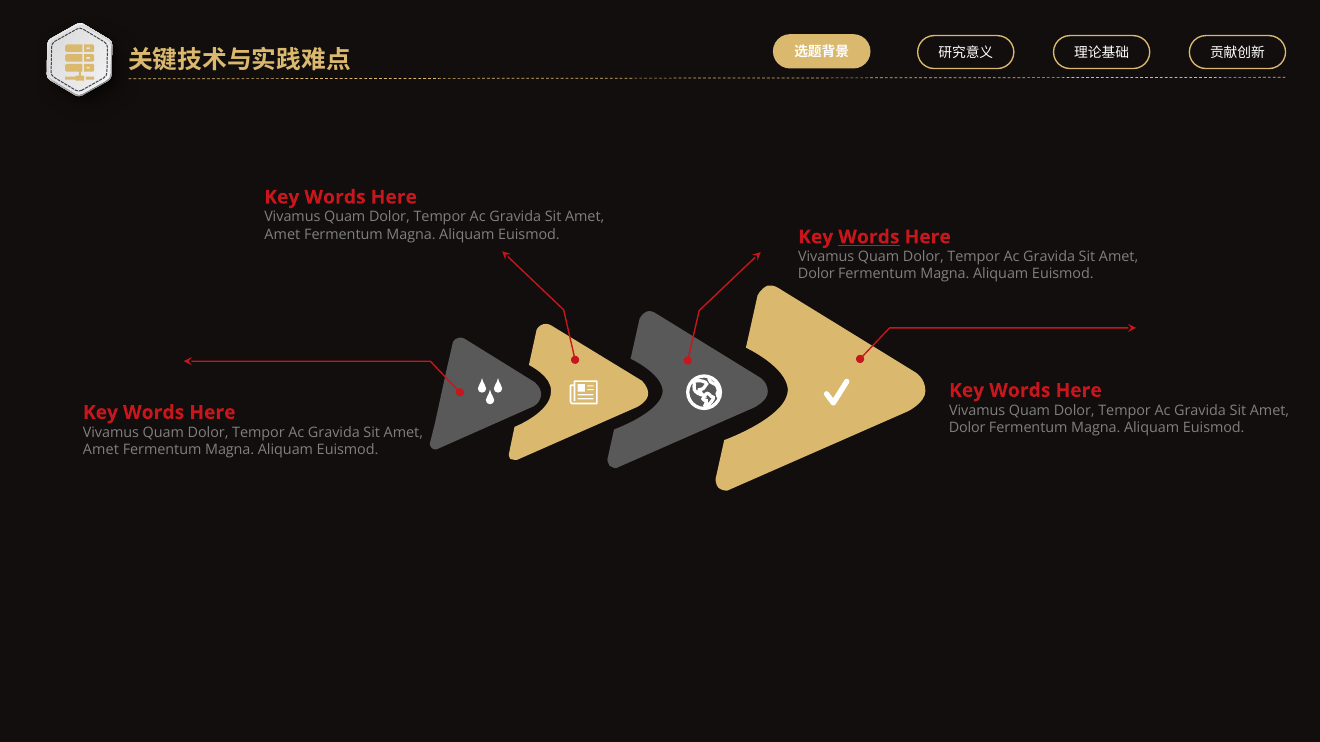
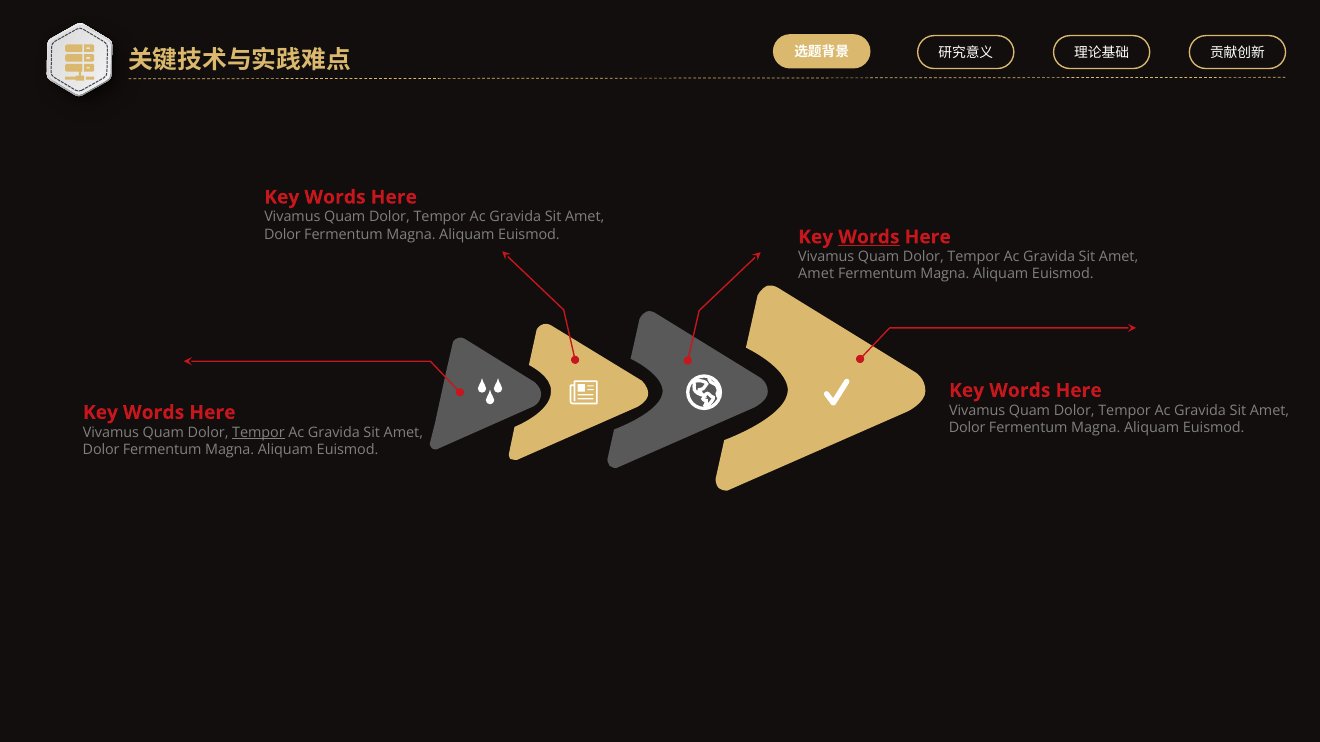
Amet at (282, 234): Amet -> Dolor
Dolor at (816, 274): Dolor -> Amet
Tempor at (258, 433) underline: none -> present
Amet at (101, 450): Amet -> Dolor
